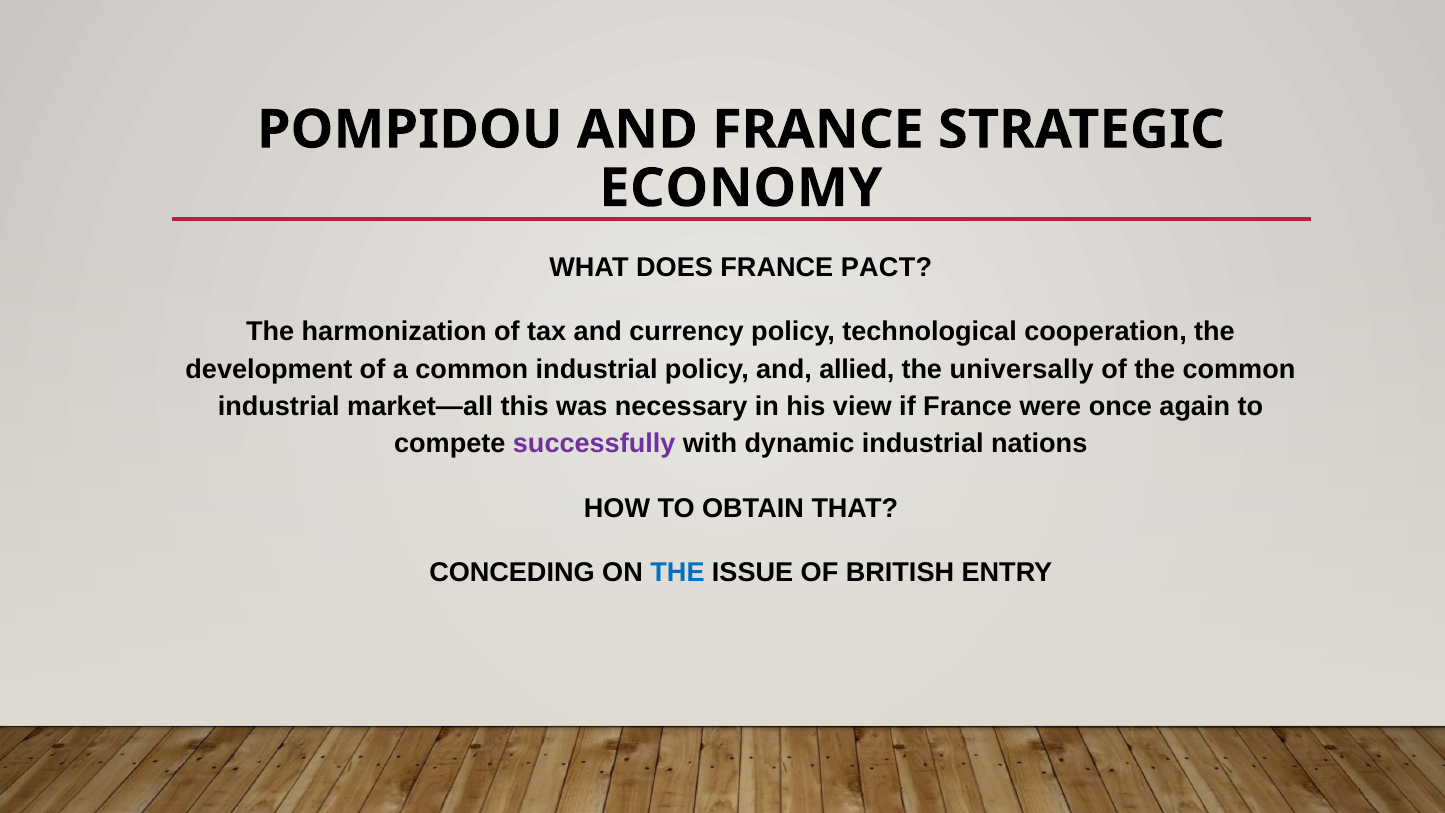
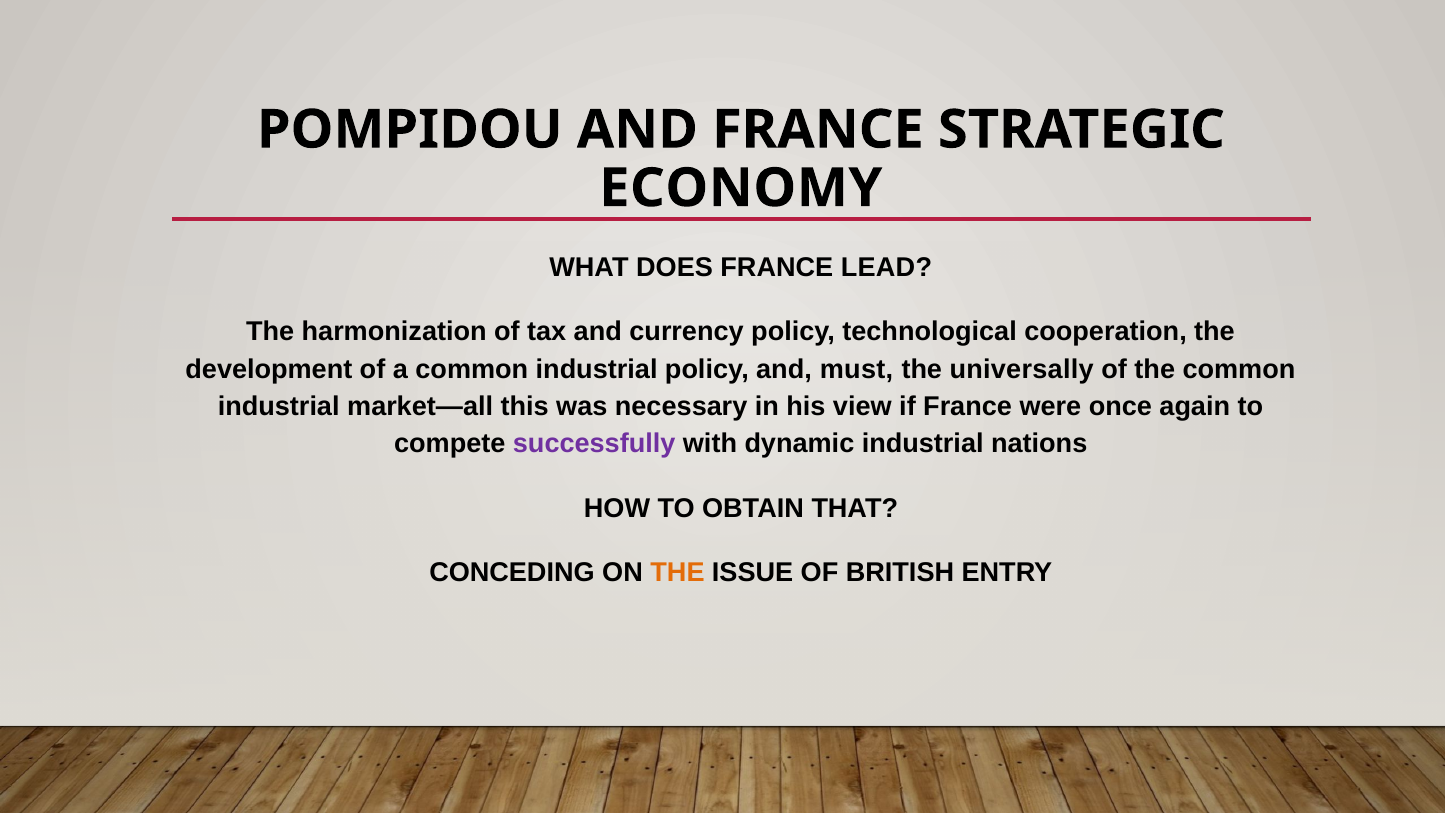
PACT: PACT -> LEAD
allied: allied -> must
THE at (677, 573) colour: blue -> orange
